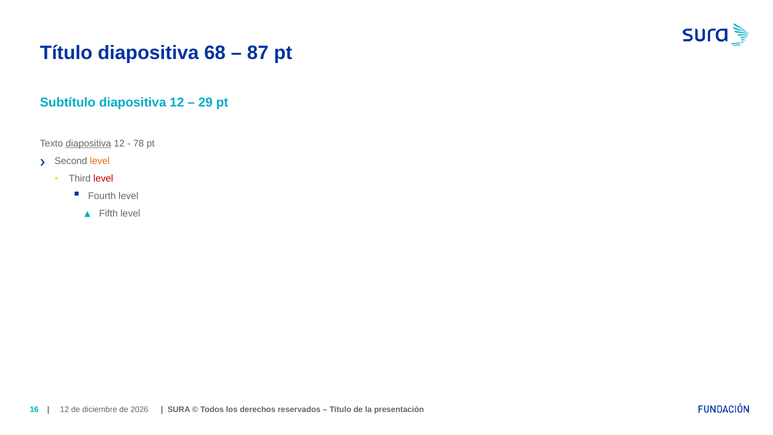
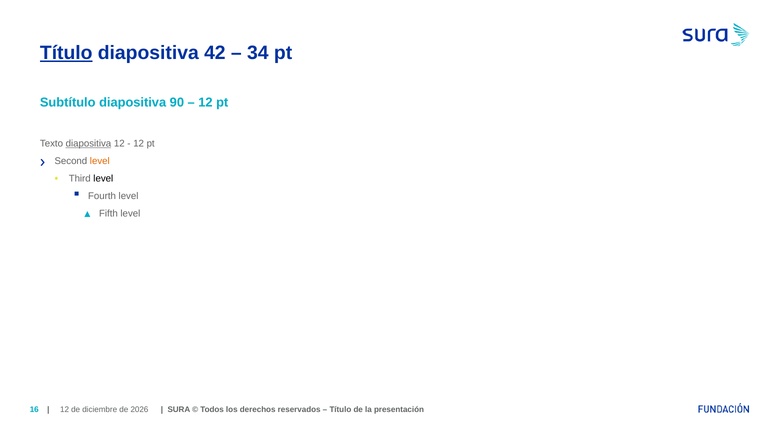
Título at (66, 53) underline: none -> present
68: 68 -> 42
87: 87 -> 34
Subtítulo diapositiva 12: 12 -> 90
29 at (205, 102): 29 -> 12
78 at (139, 144): 78 -> 12
level at (103, 179) colour: red -> black
